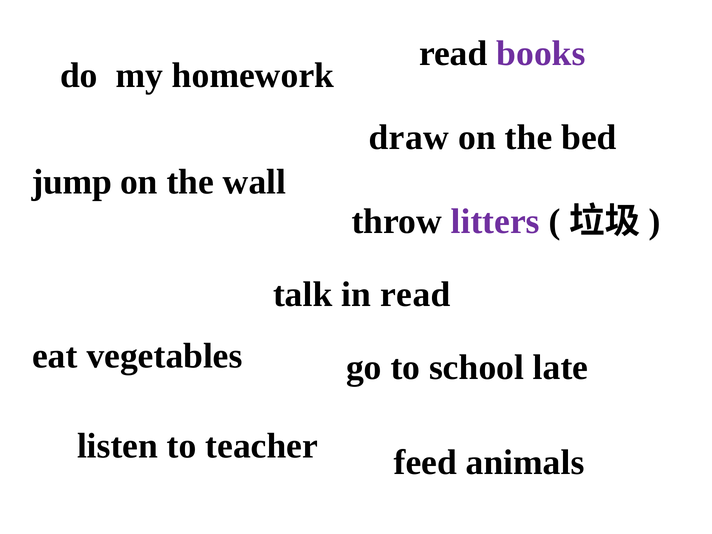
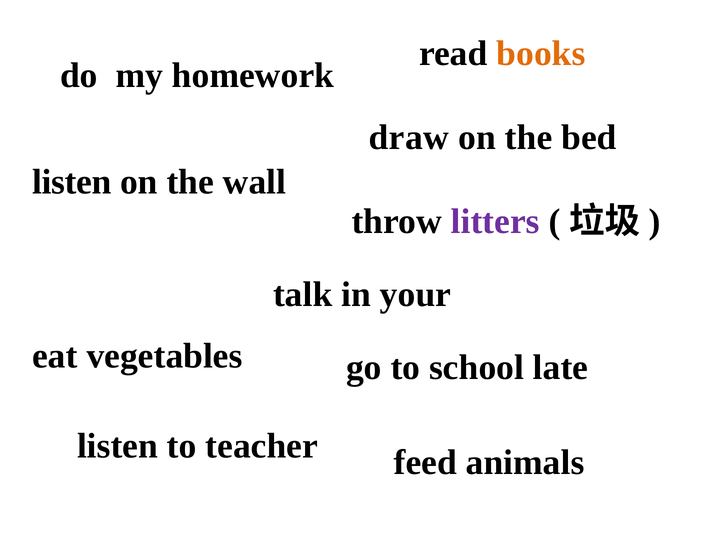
books colour: purple -> orange
jump at (72, 182): jump -> listen
in read: read -> your
